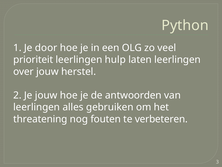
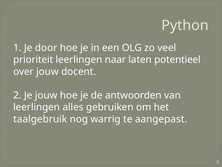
hulp: hulp -> naar
laten leerlingen: leerlingen -> potentieel
herstel: herstel -> docent
threatening: threatening -> taalgebruik
fouten: fouten -> warrig
verbeteren: verbeteren -> aangepast
